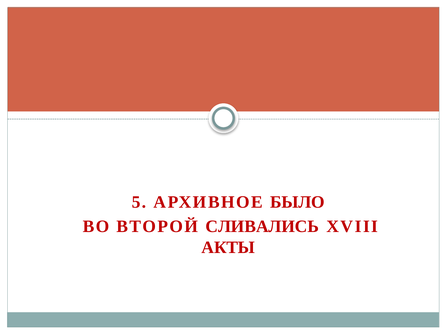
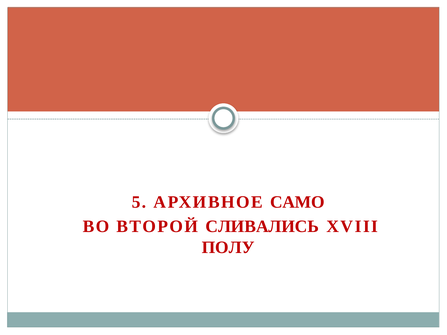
БЫЛО: БЫЛО -> САМО
АКТЫ: АКТЫ -> ПОЛУ
